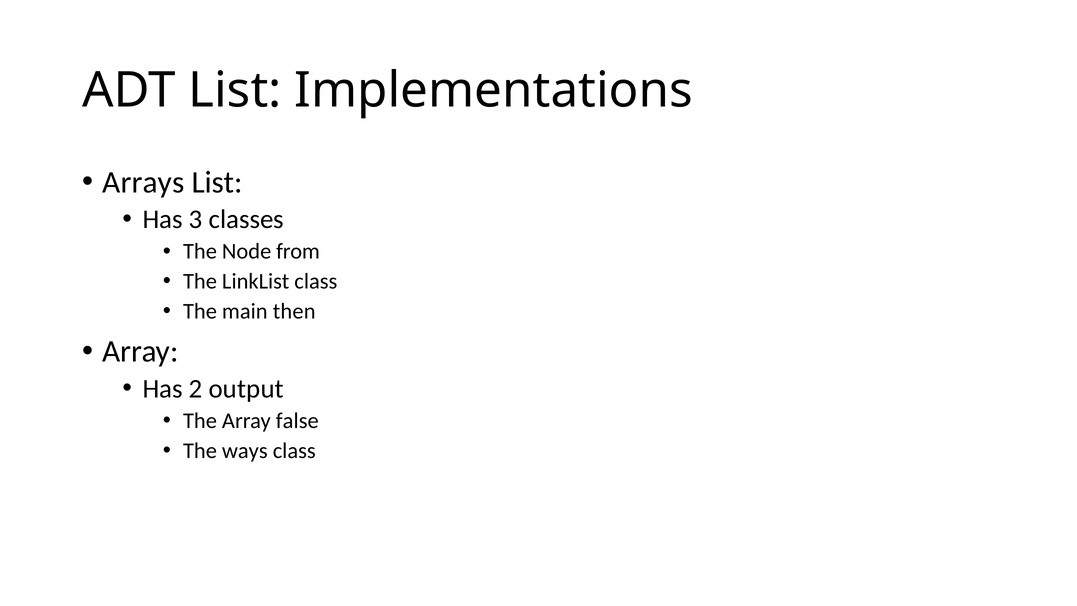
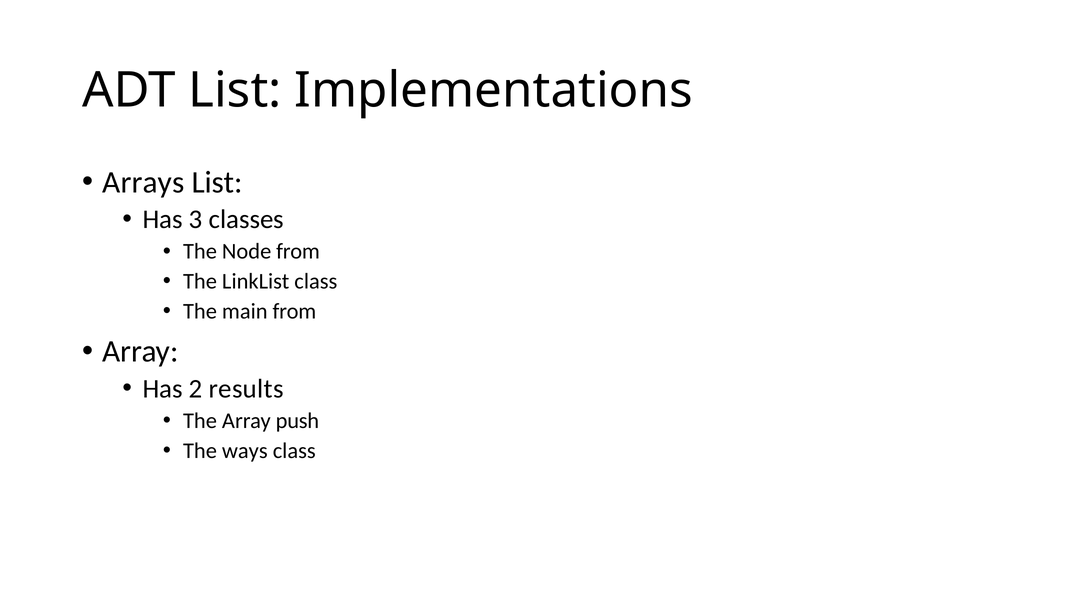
main then: then -> from
output: output -> results
false: false -> push
